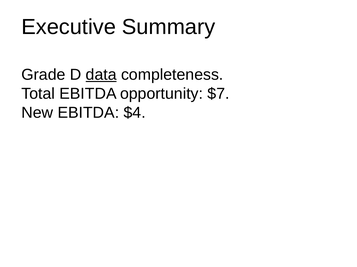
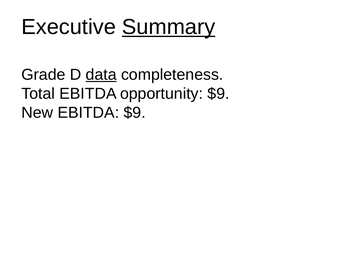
Summary underline: none -> present
opportunity $7: $7 -> $9
EBITDA $4: $4 -> $9
